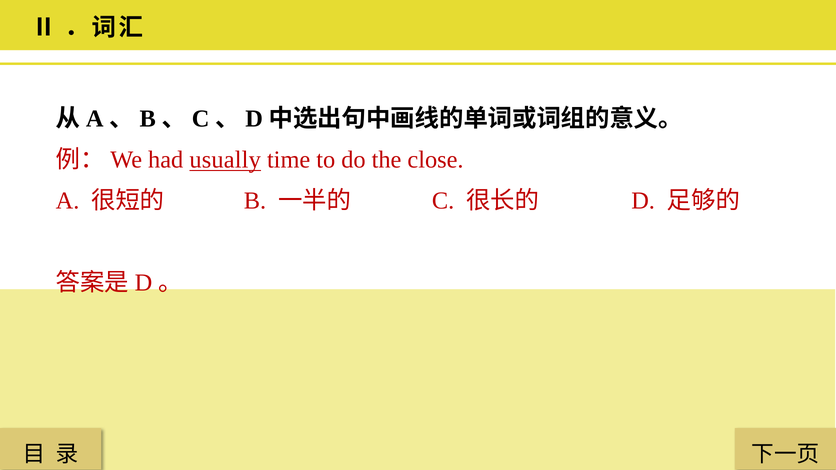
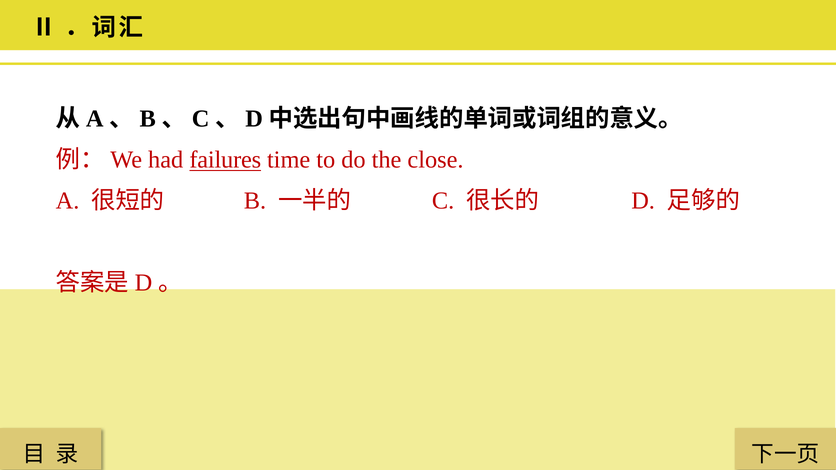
usually: usually -> failures
